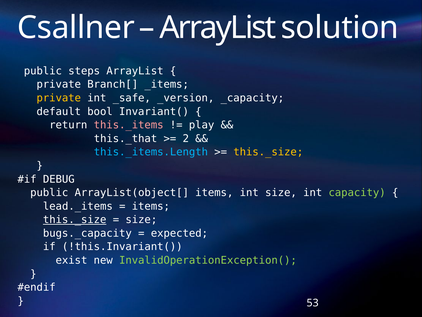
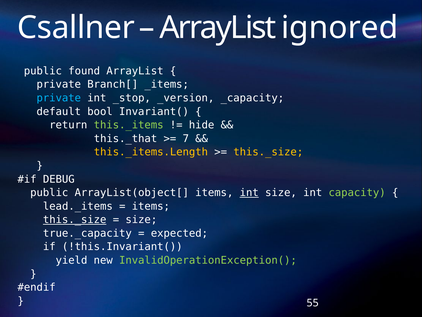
solution: solution -> ignored
steps: steps -> found
private at (59, 98) colour: yellow -> light blue
_safe: _safe -> _stop
this._items colour: pink -> light green
play: play -> hide
2: 2 -> 7
this._items.Length colour: light blue -> yellow
int at (249, 192) underline: none -> present
bugs._capacity: bugs._capacity -> true._capacity
exist: exist -> yield
53: 53 -> 55
